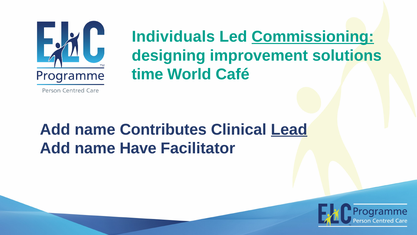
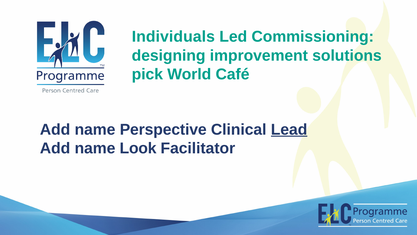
Commissioning underline: present -> none
time: time -> pick
Contributes: Contributes -> Perspective
Have: Have -> Look
